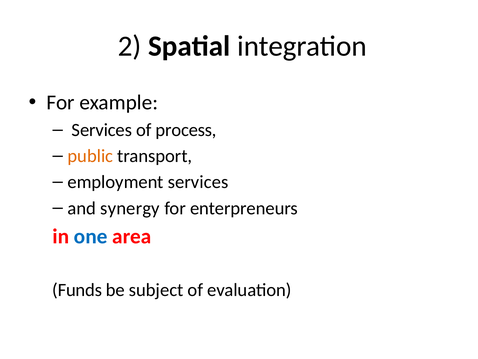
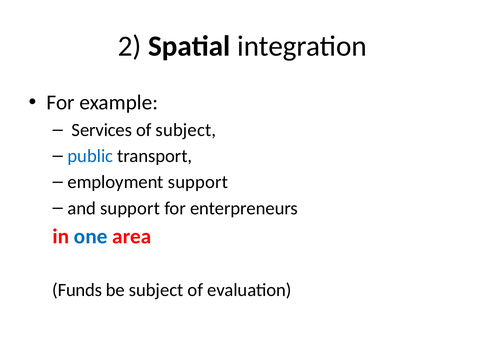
of process: process -> subject
public colour: orange -> blue
employment services: services -> support
and synergy: synergy -> support
